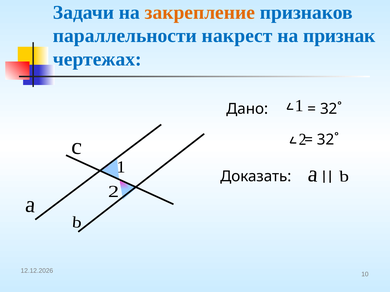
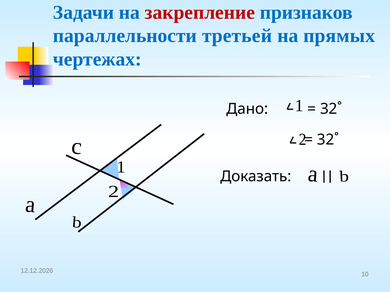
закрепление colour: orange -> red
накрест: накрест -> третьей
признак: признак -> прямых
